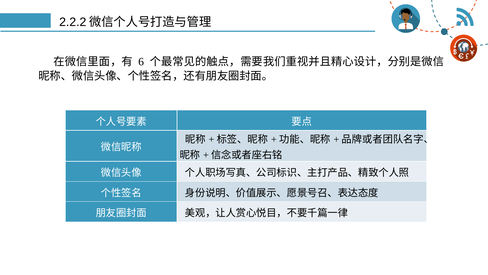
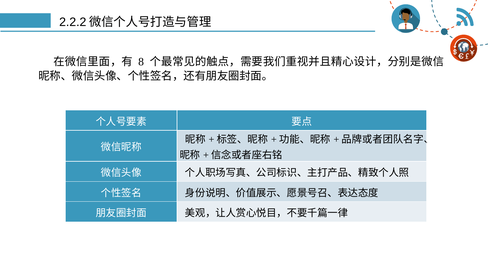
6: 6 -> 8
